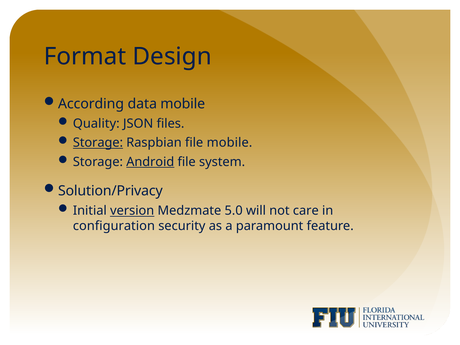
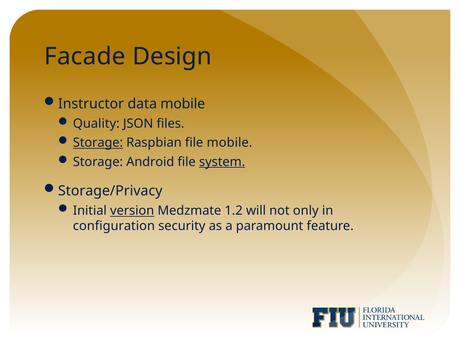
Format: Format -> Facade
According: According -> Instructor
Android underline: present -> none
system underline: none -> present
Solution/Privacy: Solution/Privacy -> Storage/Privacy
5.0: 5.0 -> 1.2
care: care -> only
